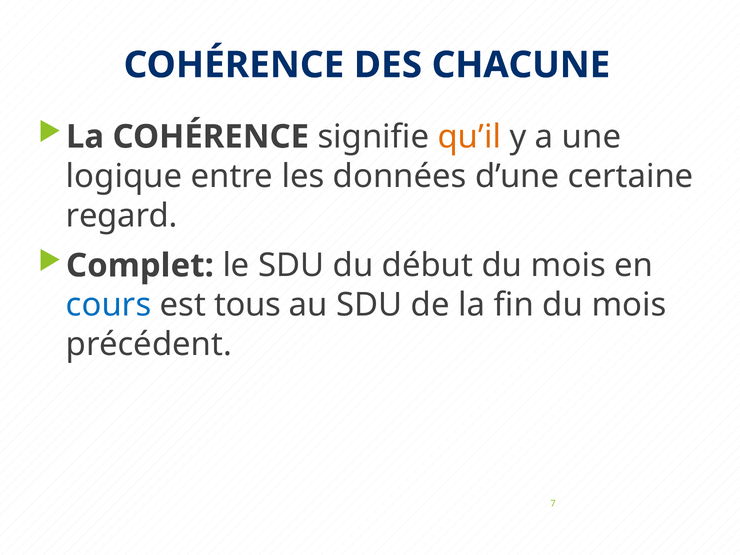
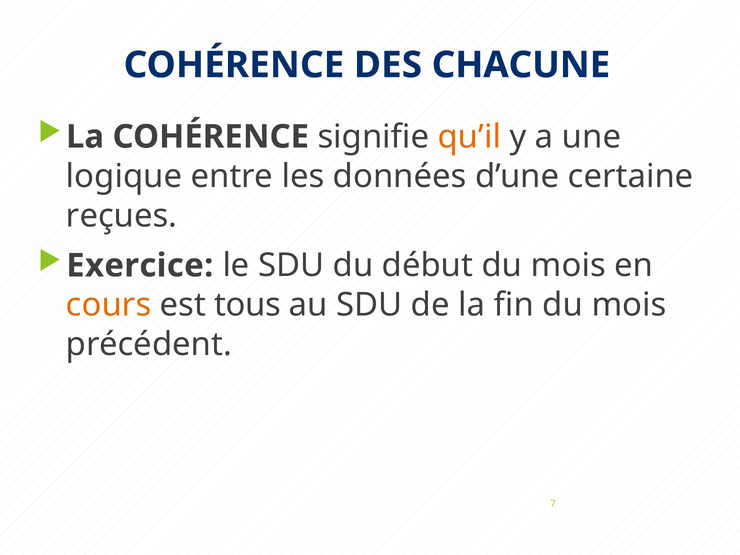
regard: regard -> reçues
Complet: Complet -> Exercice
cours colour: blue -> orange
